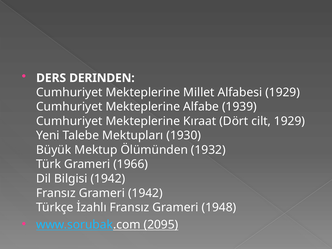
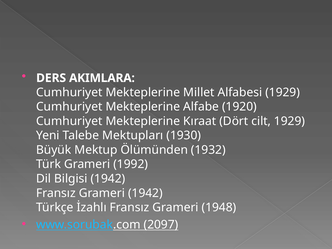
DERINDEN: DERINDEN -> AKIMLARA
1939: 1939 -> 1920
1966: 1966 -> 1992
2095: 2095 -> 2097
